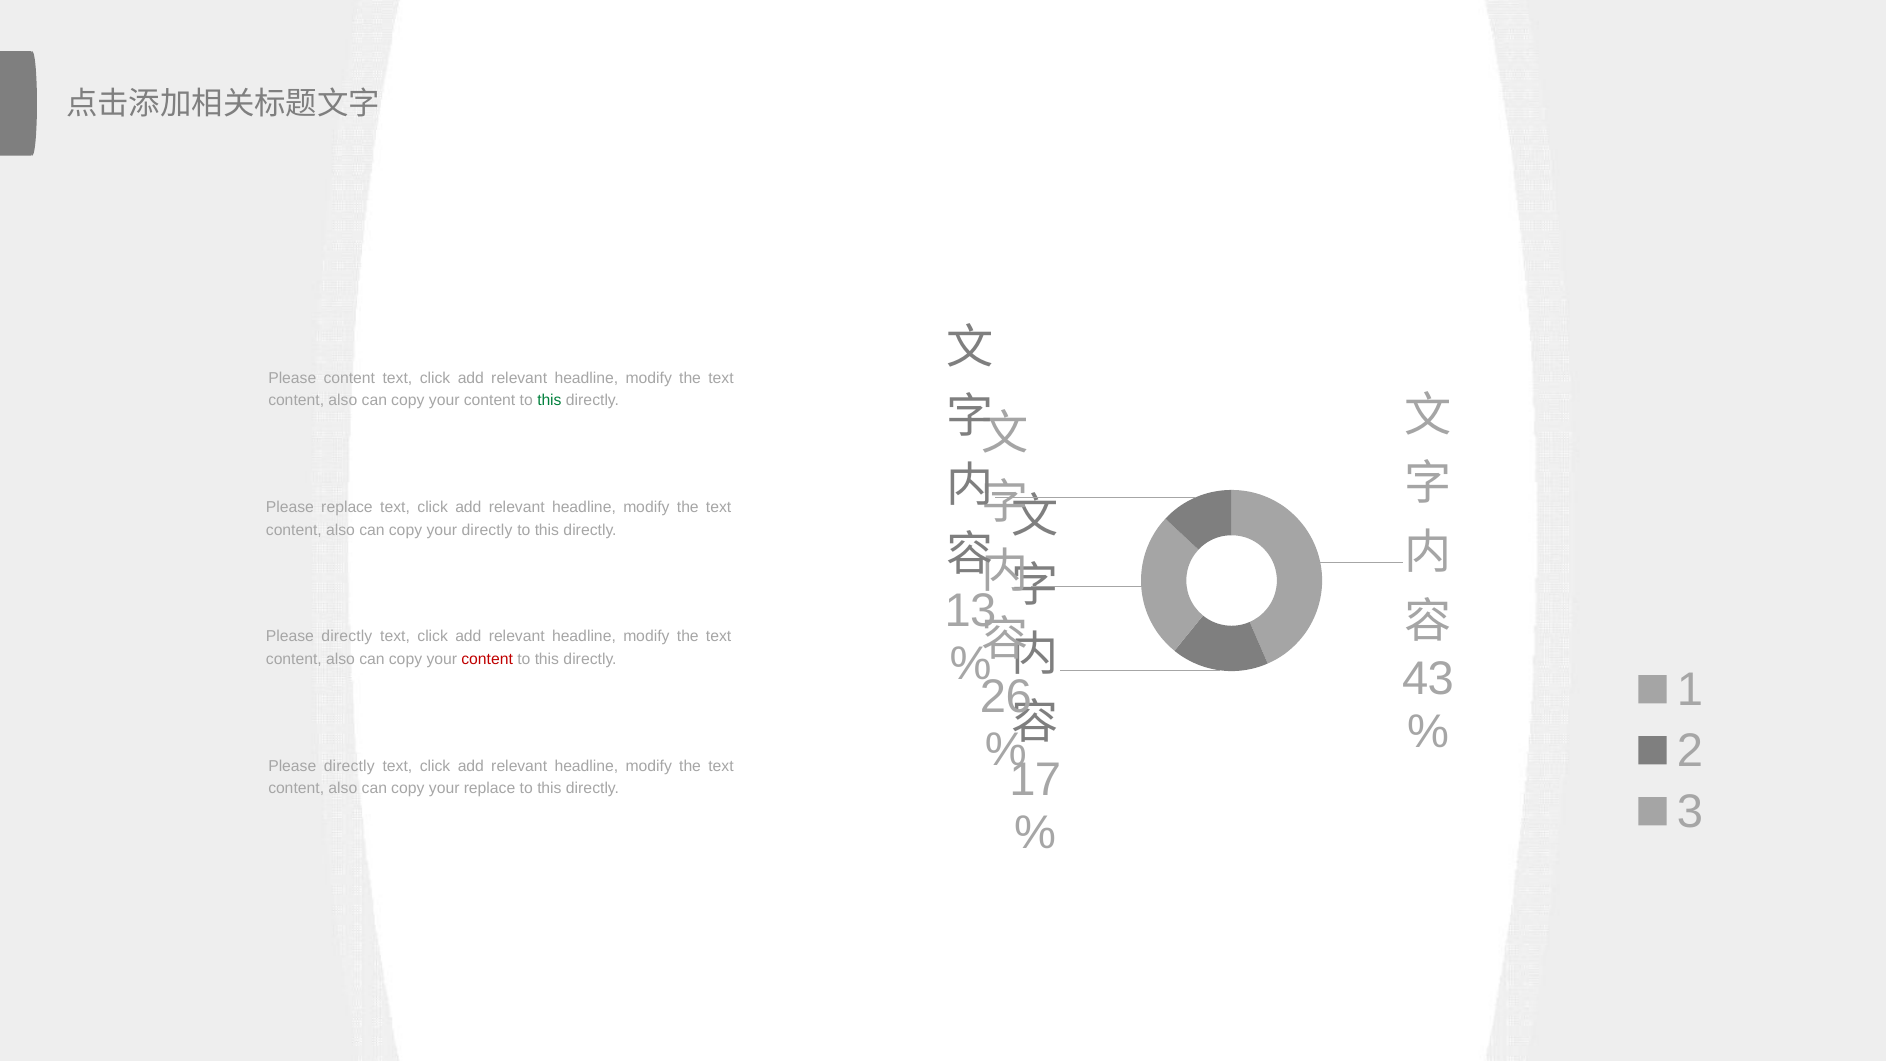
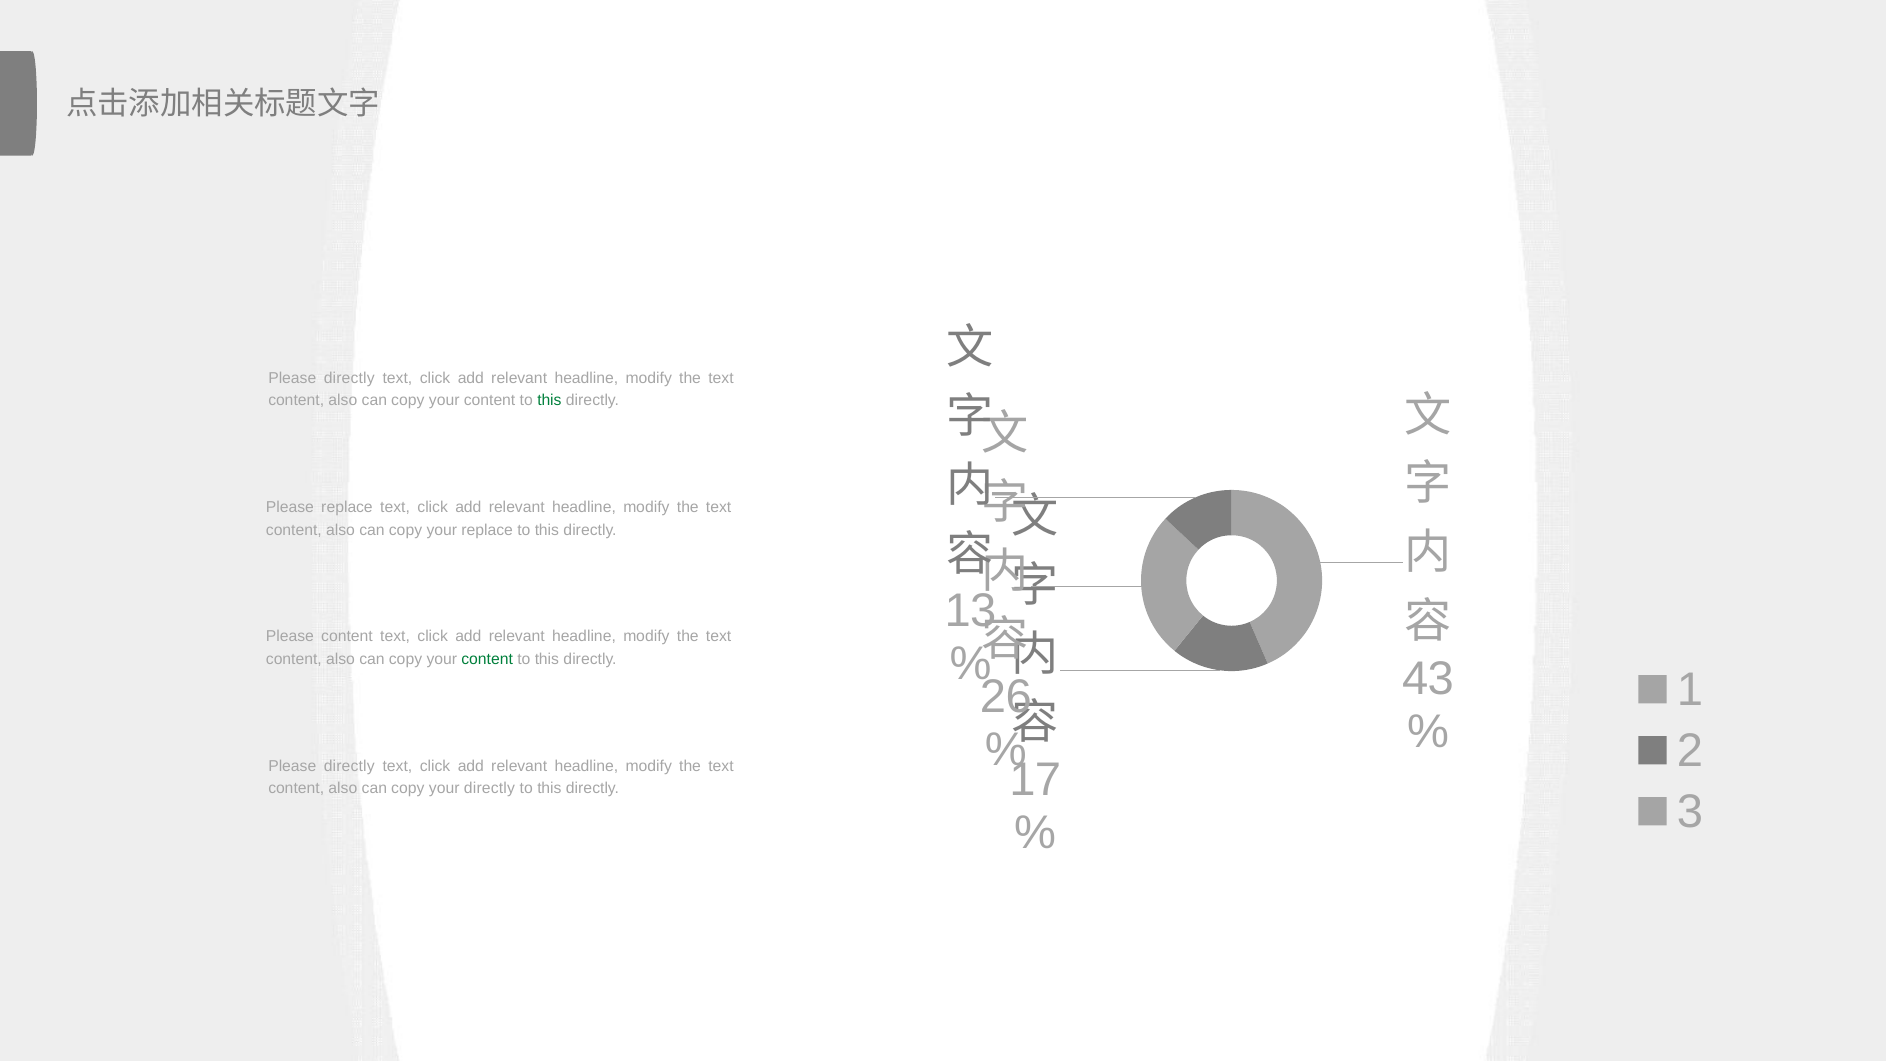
content at (349, 378): content -> directly
your directly: directly -> replace
directly at (347, 637): directly -> content
content at (487, 659) colour: red -> green
your replace: replace -> directly
